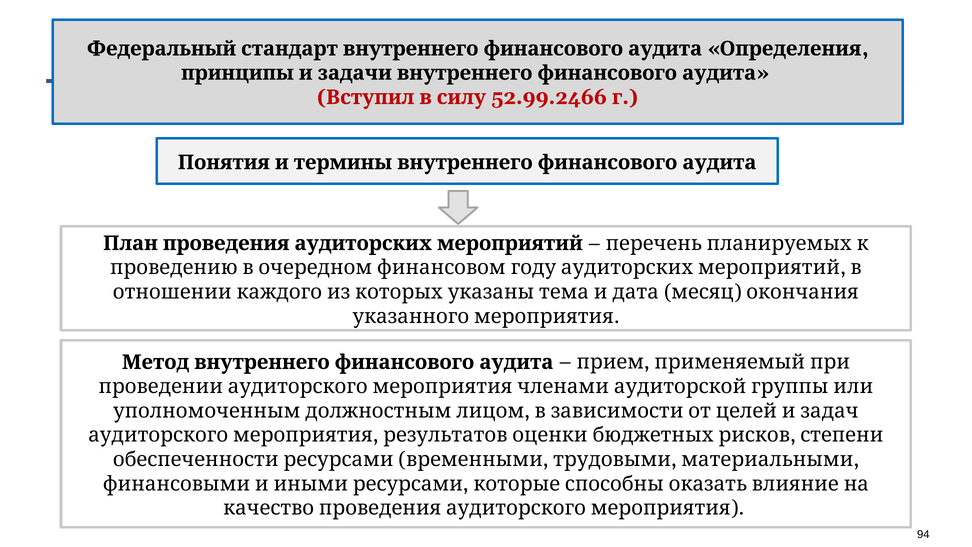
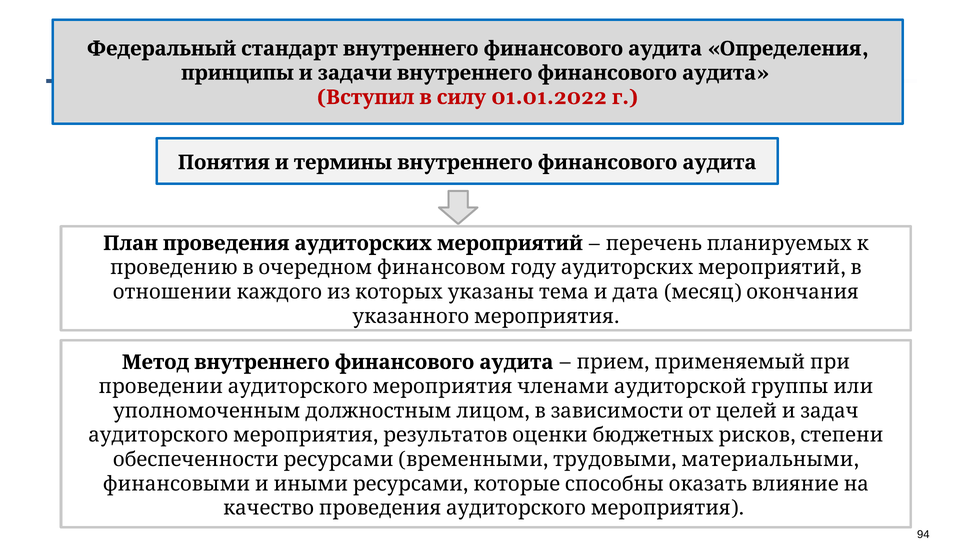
52.99.2466: 52.99.2466 -> 01.01.2022
